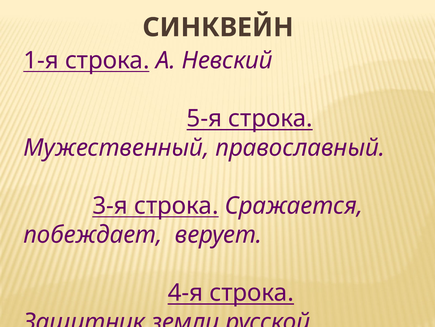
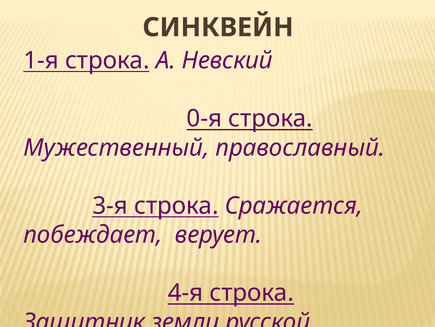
5-я at (204, 118): 5-я -> 0-я
